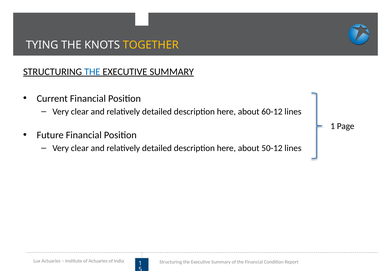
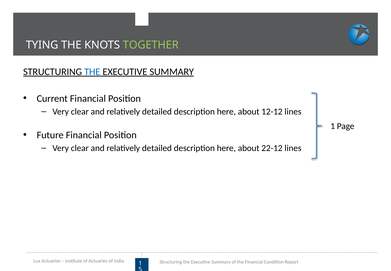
TOGETHER colour: yellow -> light green
60-12: 60-12 -> 12-12
50-12: 50-12 -> 22-12
